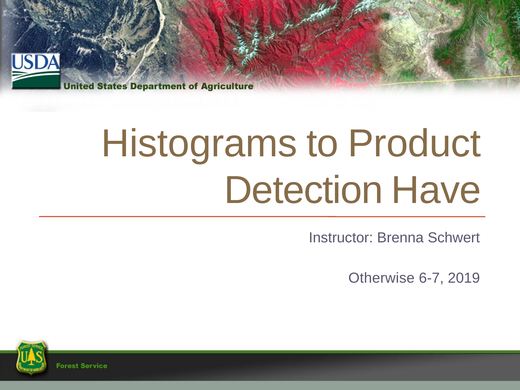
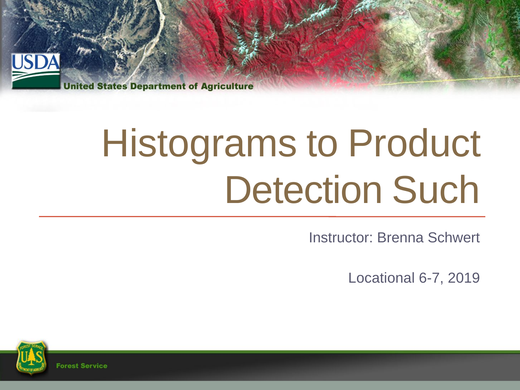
Have: Have -> Such
Otherwise: Otherwise -> Locational
